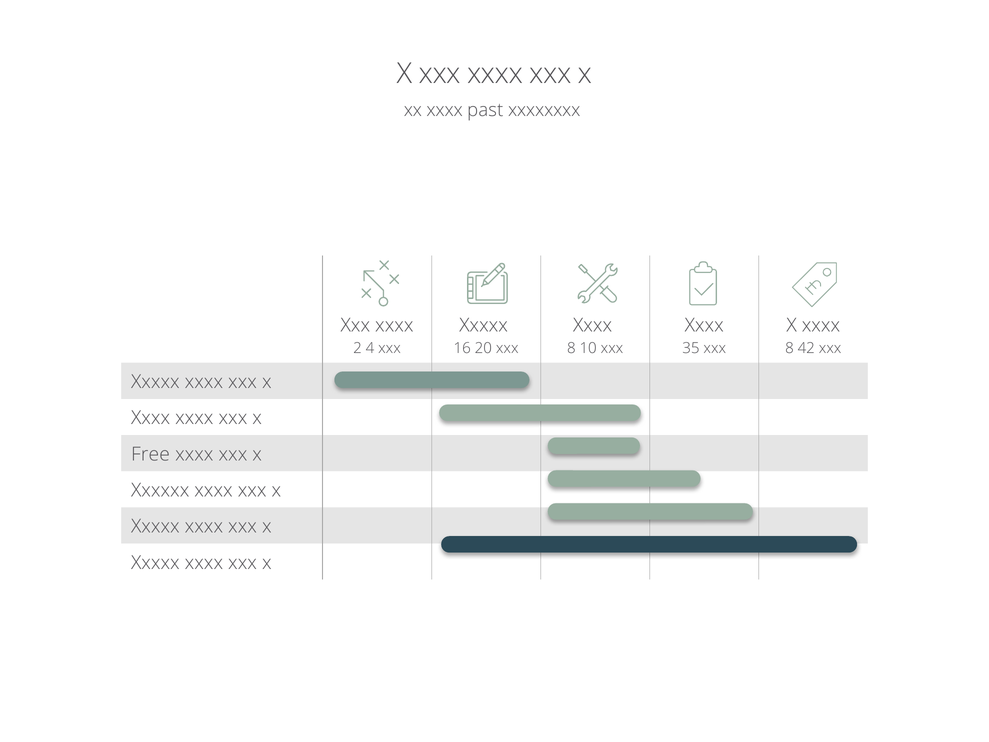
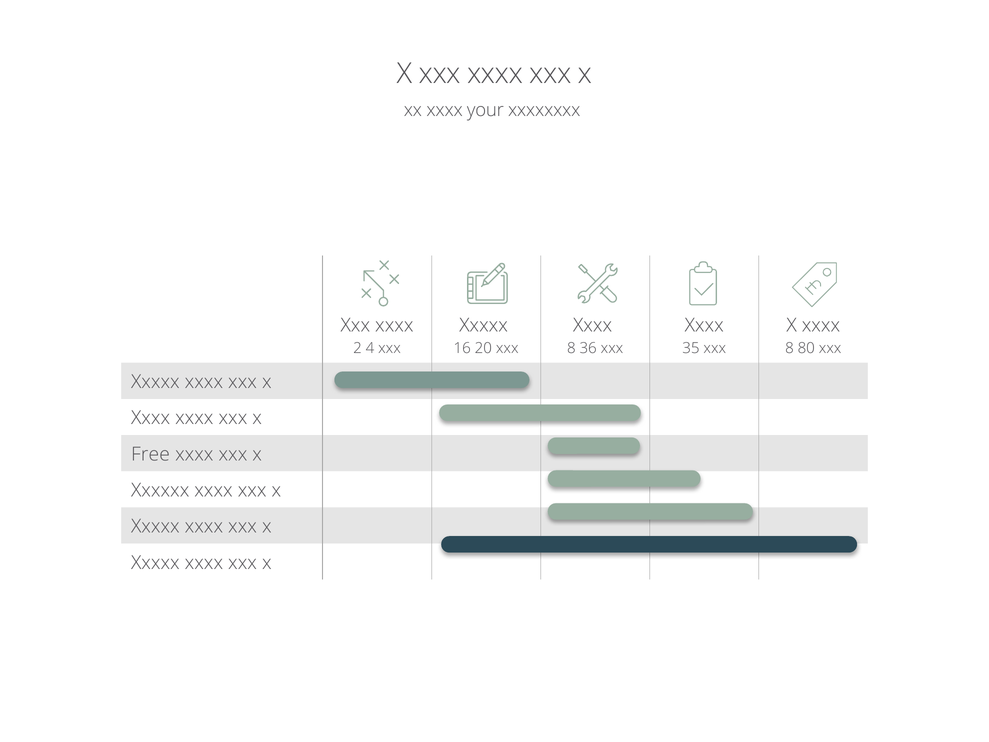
past: past -> your
10: 10 -> 36
42: 42 -> 80
